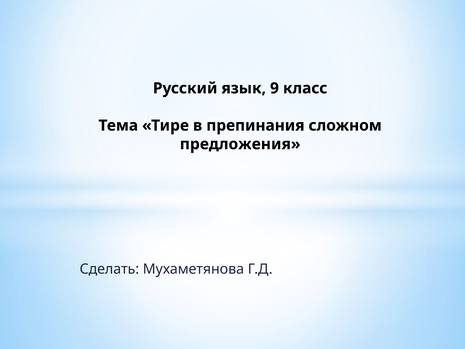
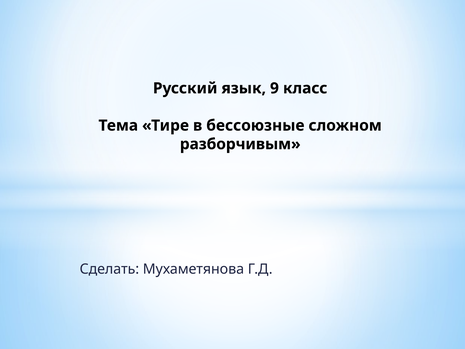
препинания: препинания -> бессоюзные
предложения: предложения -> разборчивым
